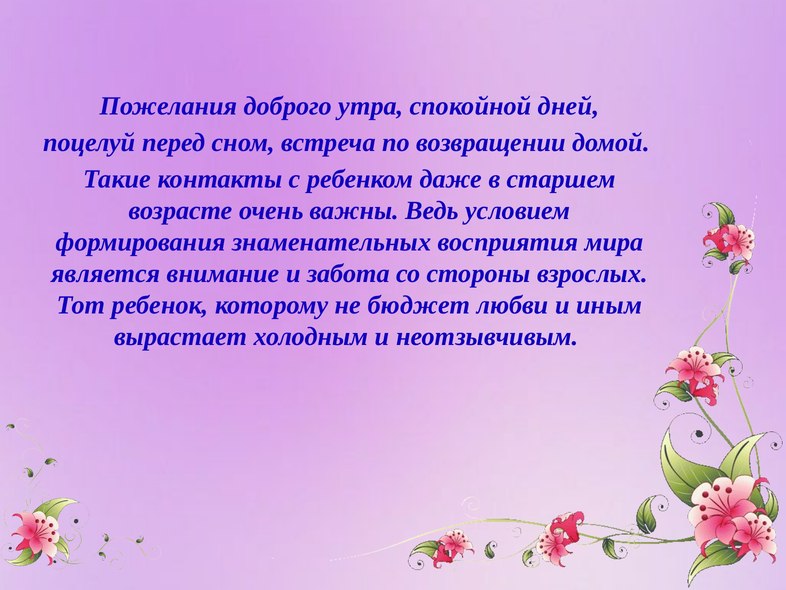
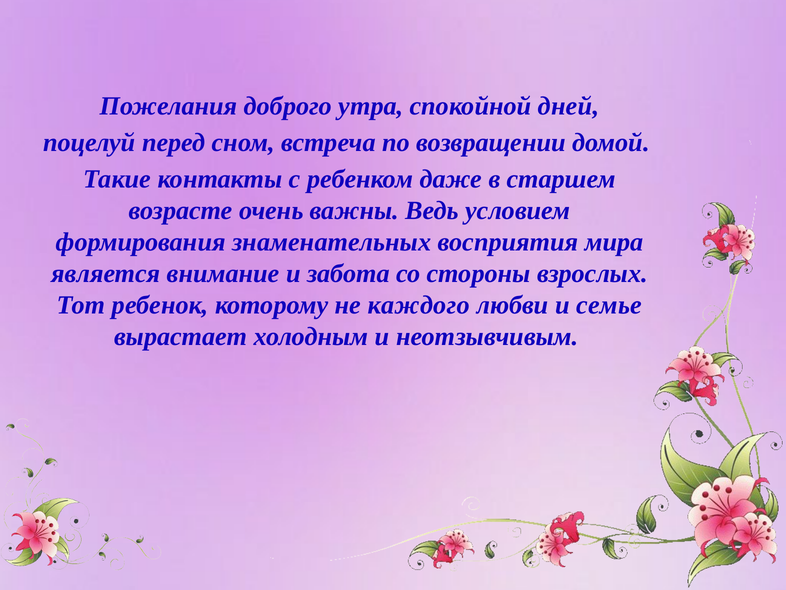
бюджет: бюджет -> каждого
иным: иным -> семье
